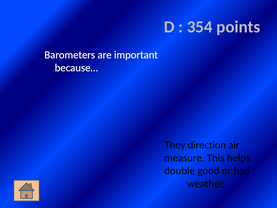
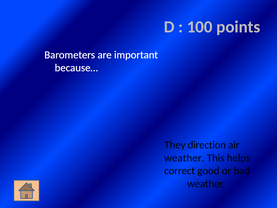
354: 354 -> 100
measure at (184, 158): measure -> weather
double: double -> correct
